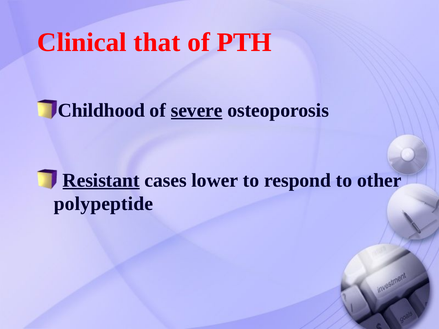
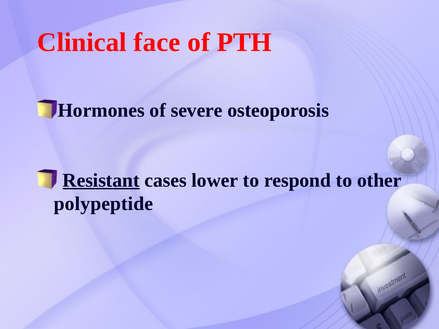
that: that -> face
Childhood: Childhood -> Hormones
severe underline: present -> none
